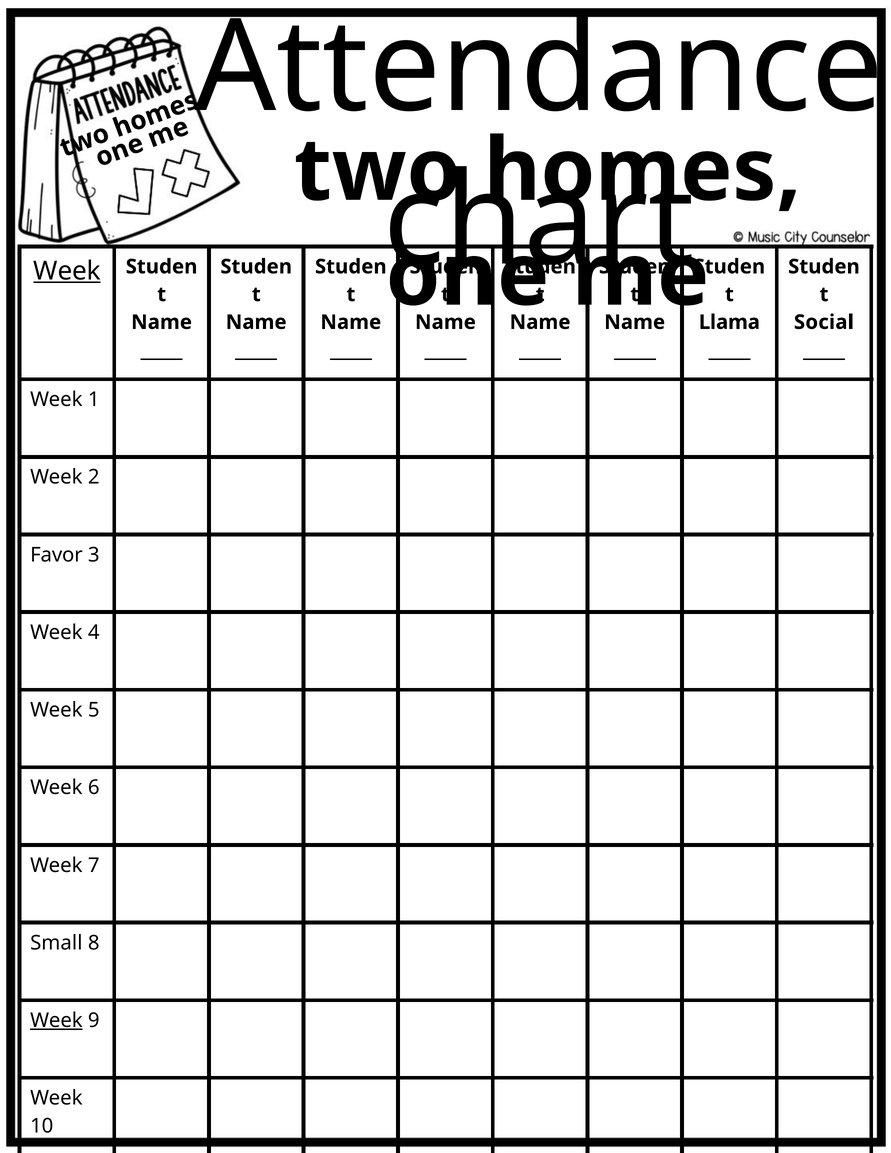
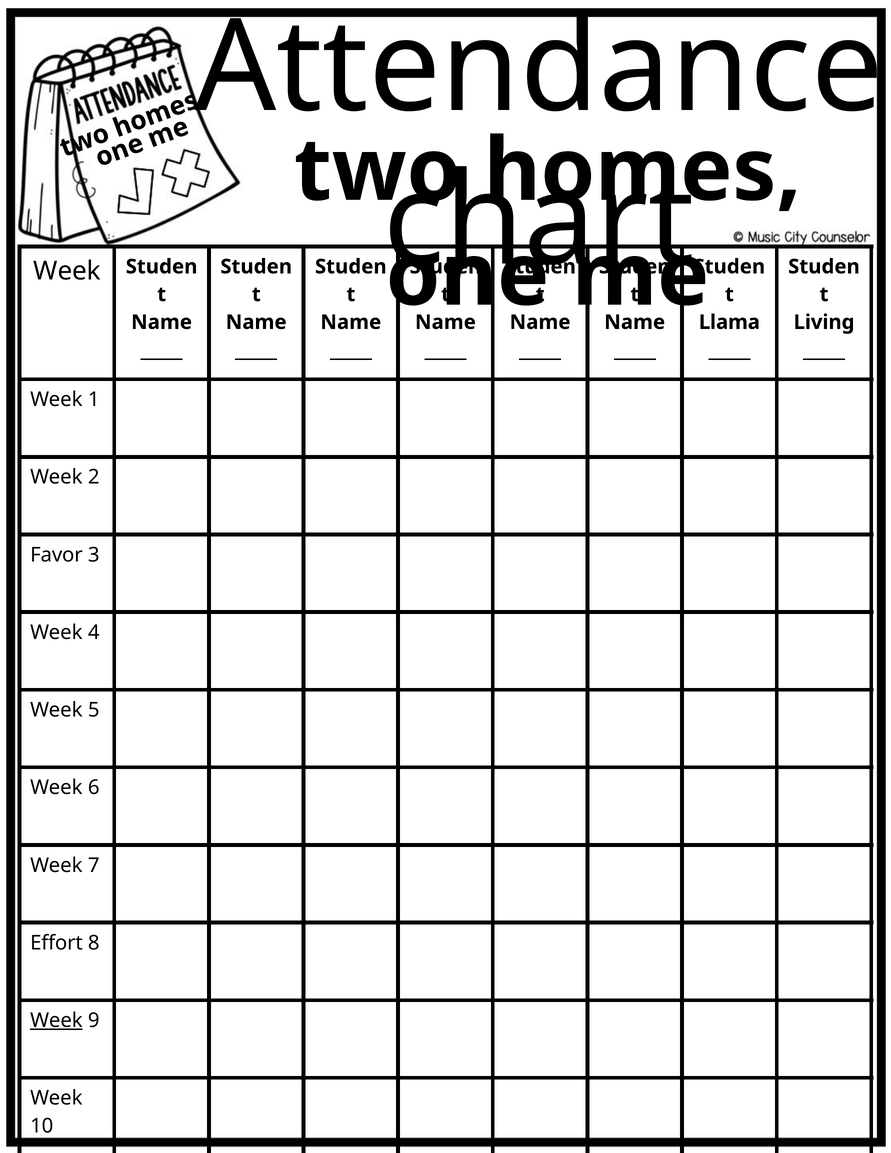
Week at (67, 271) underline: present -> none
Social: Social -> Living
Small: Small -> Effort
